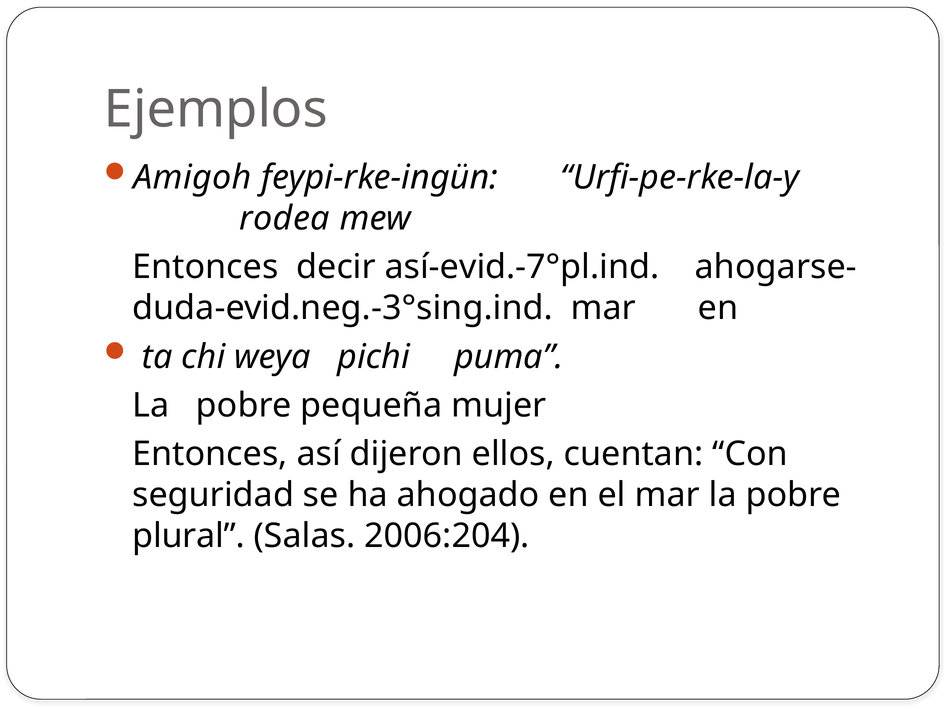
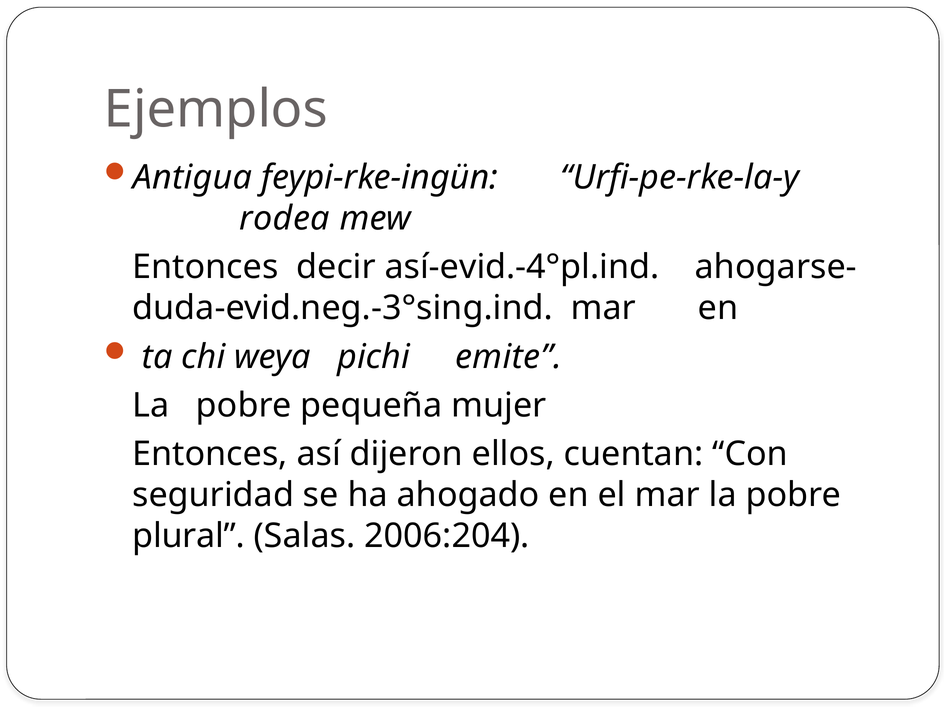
Amigoh: Amigoh -> Antigua
así-evid.-7°pl.ind: así-evid.-7°pl.ind -> así-evid.-4°pl.ind
puma: puma -> emite
